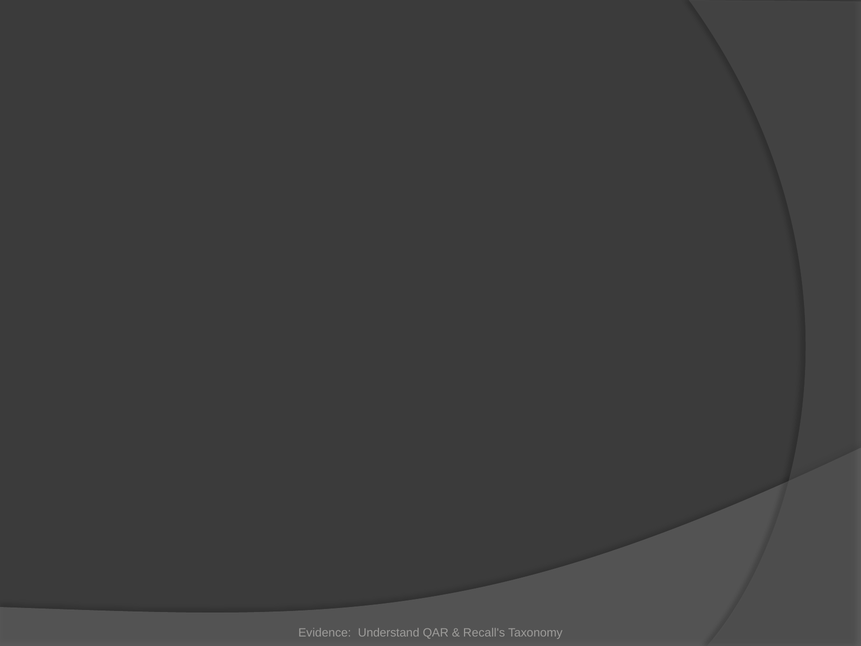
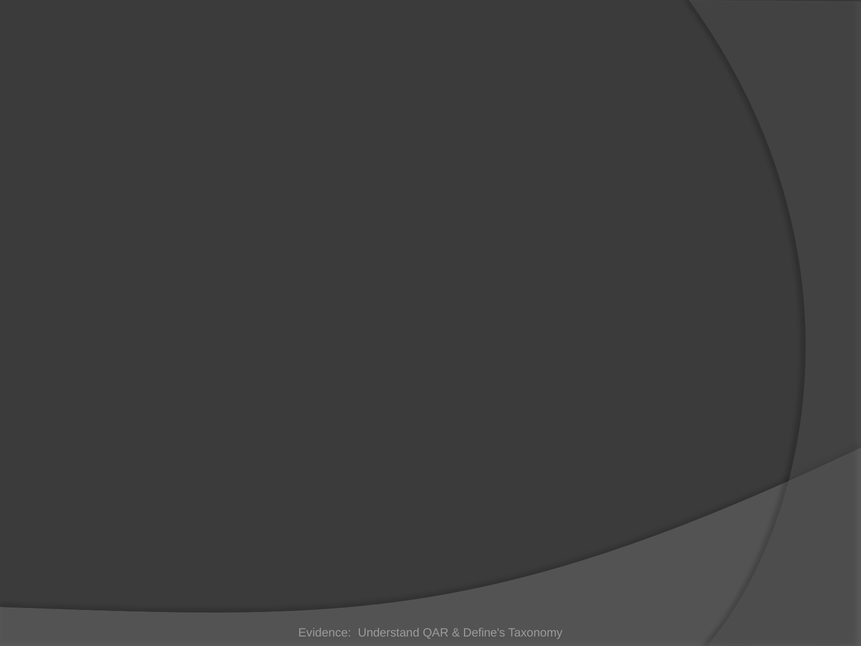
Recall's: Recall's -> Define's
